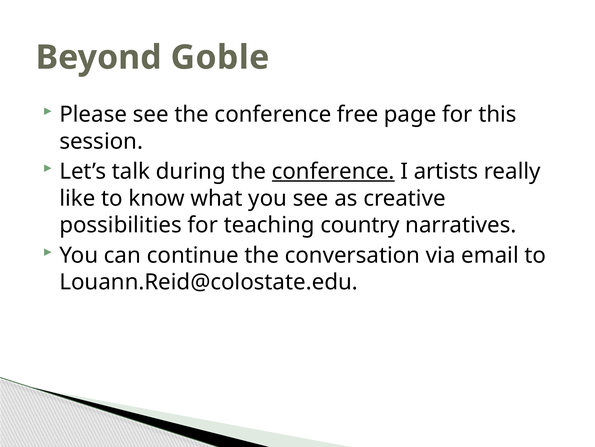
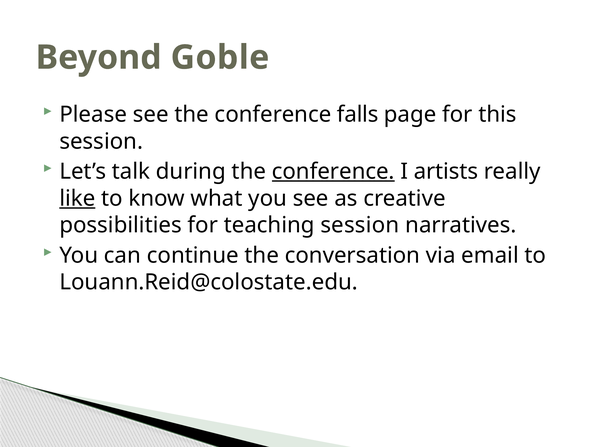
free: free -> falls
like underline: none -> present
teaching country: country -> session
